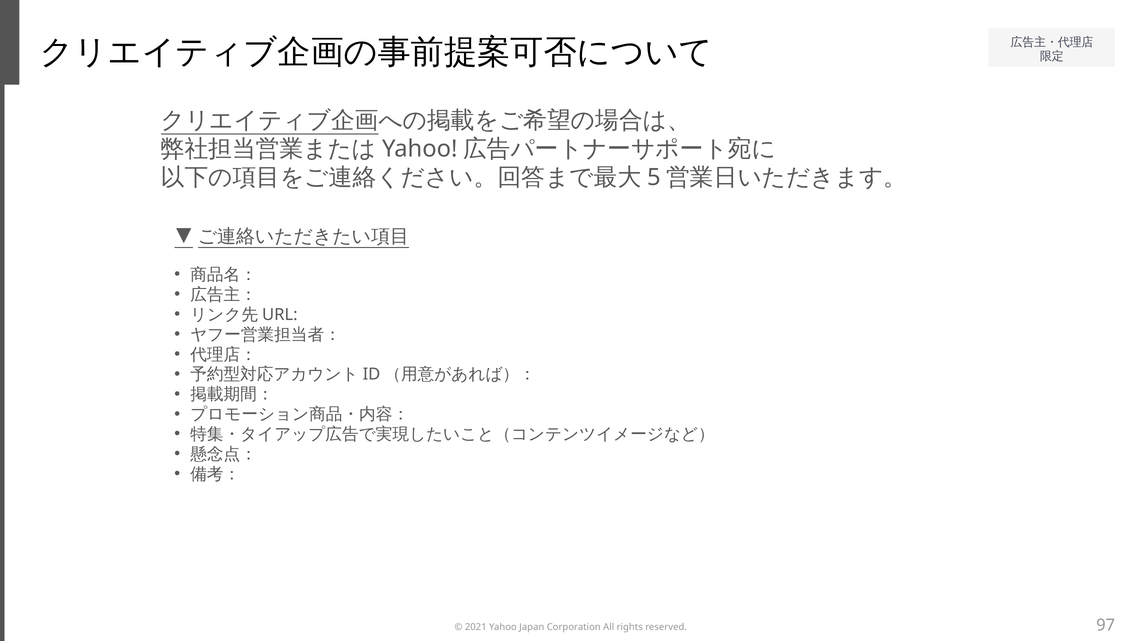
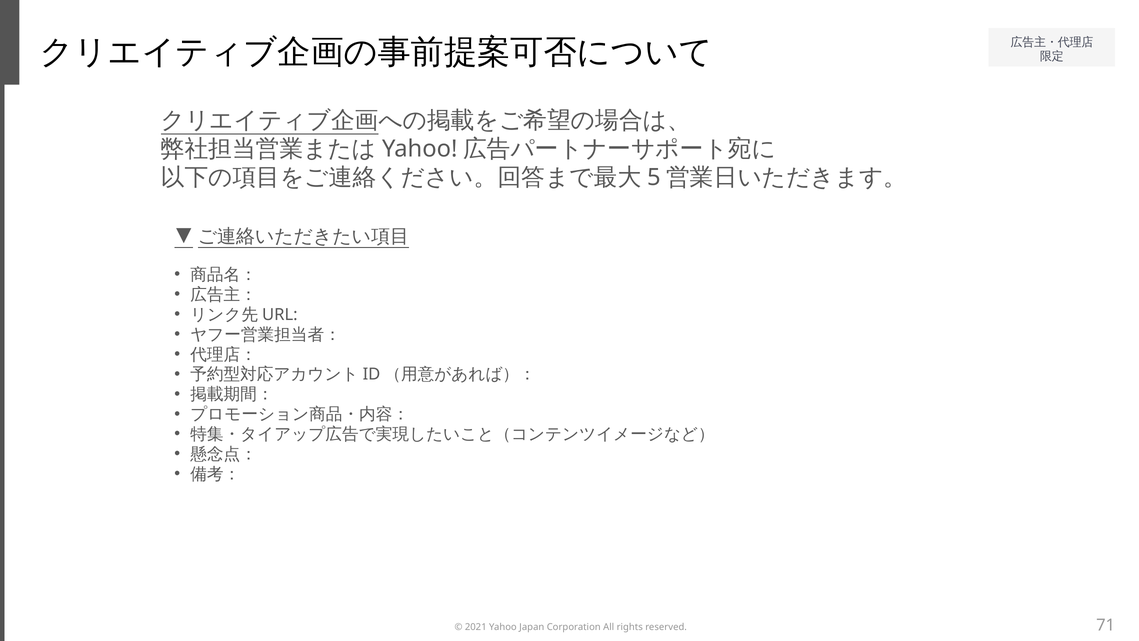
97: 97 -> 71
